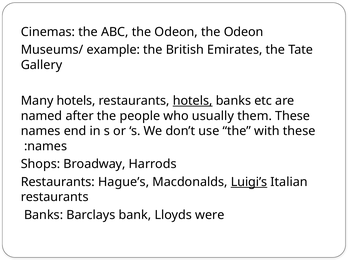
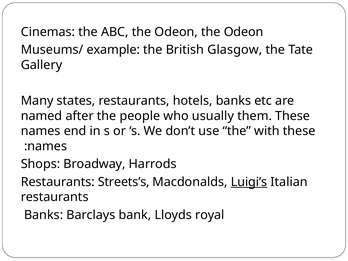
Emirates: Emirates -> Glasgow
Many hotels: hotels -> states
hotels at (193, 101) underline: present -> none
Hague’s: Hague’s -> Streets’s
were: were -> royal
